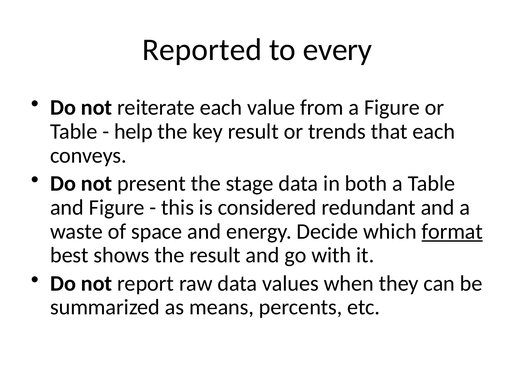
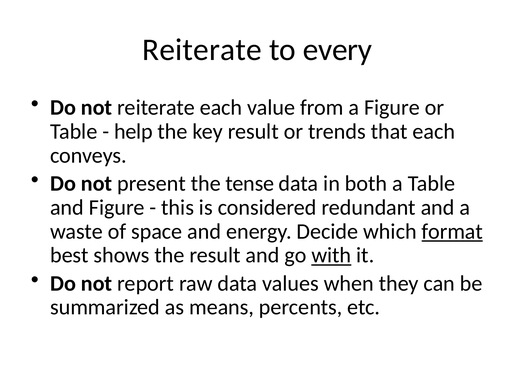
Reported at (202, 50): Reported -> Reiterate
stage: stage -> tense
with underline: none -> present
